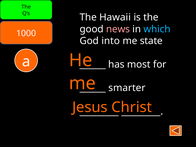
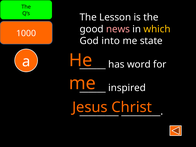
Hawaii: Hawaii -> Lesson
which colour: light blue -> yellow
most: most -> word
smarter: smarter -> inspired
